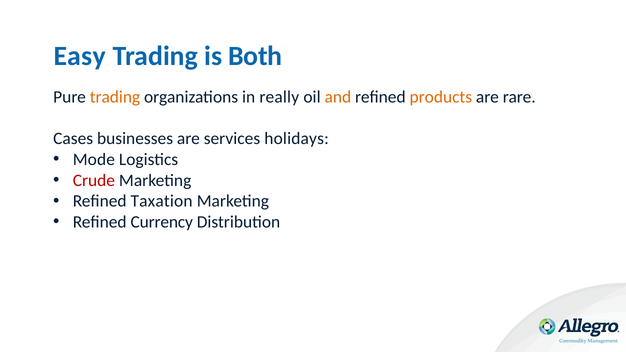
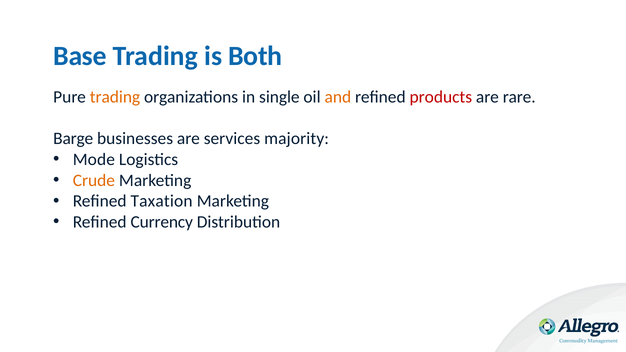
Easy: Easy -> Base
really: really -> single
products colour: orange -> red
Cases: Cases -> Barge
holidays: holidays -> majority
Crude colour: red -> orange
